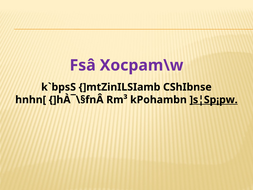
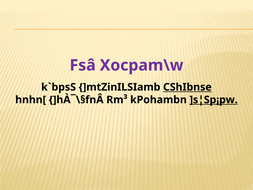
CShIbnse underline: none -> present
